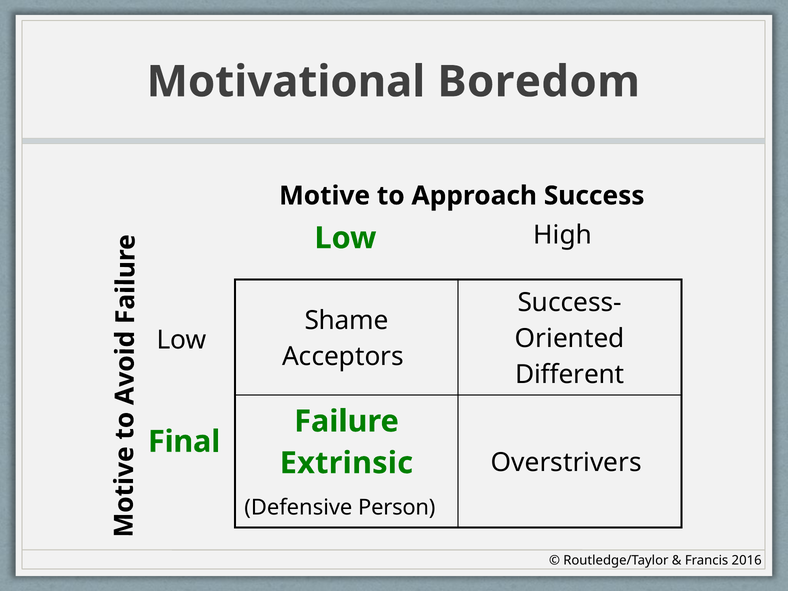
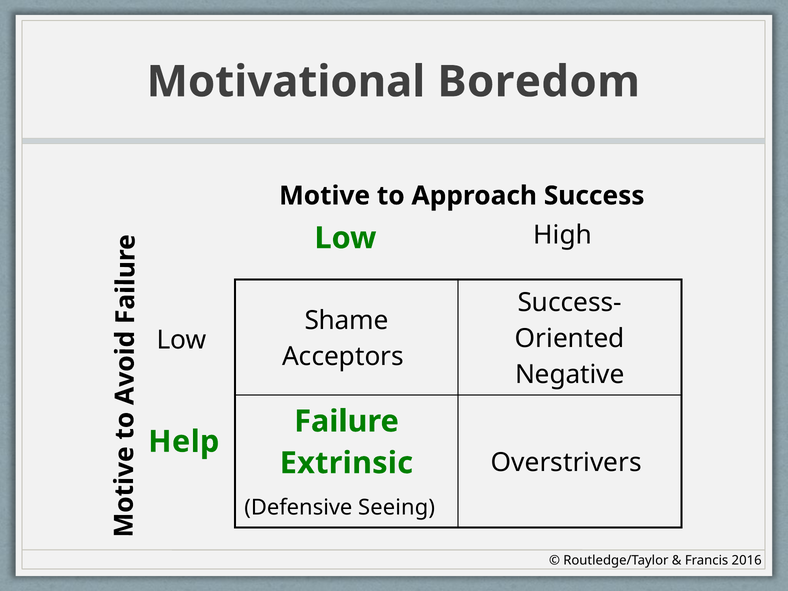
Different: Different -> Negative
Final: Final -> Help
Person: Person -> Seeing
